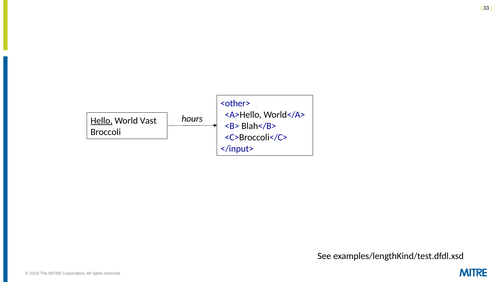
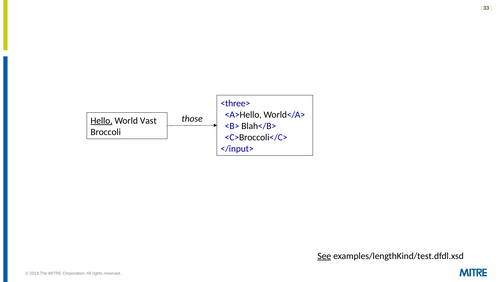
<other>: <other> -> <three>
hours: hours -> those
See underline: none -> present
